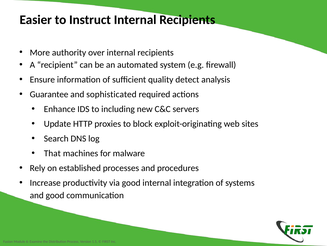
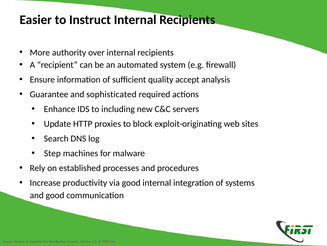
detect: detect -> accept
That: That -> Step
